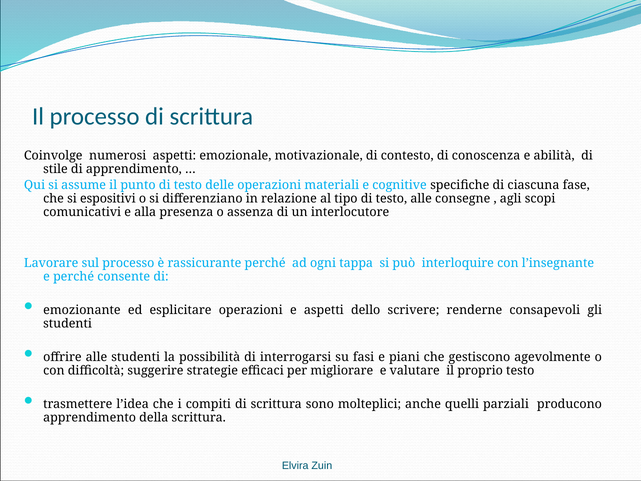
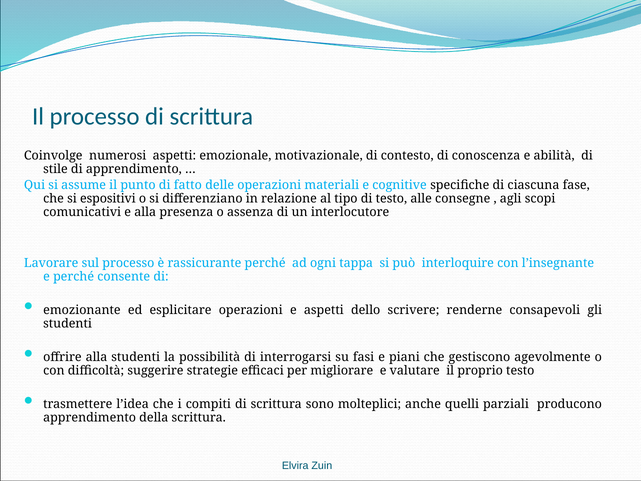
punto di testo: testo -> fatto
offrire alle: alle -> alla
